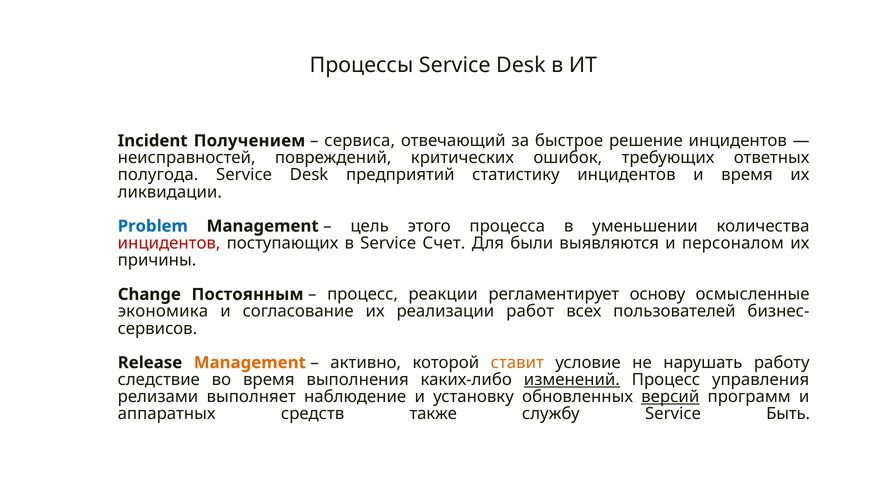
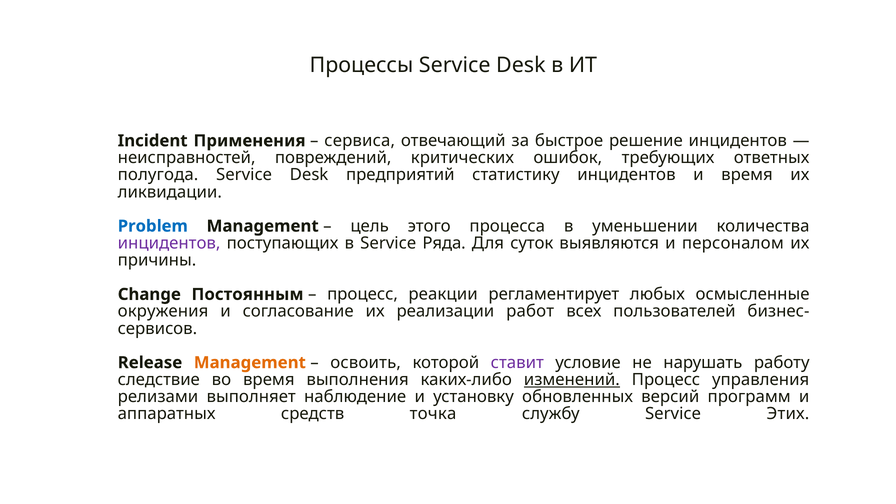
Получением: Получением -> Применения
инцидентов at (169, 243) colour: red -> purple
Счет: Счет -> Ряда
были: были -> суток
основу: основу -> любых
экономика: экономика -> окружения
активно: активно -> освоить
ставит colour: orange -> purple
версий underline: present -> none
также: также -> точка
Быть: Быть -> Этих
